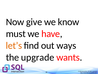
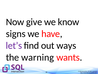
must: must -> signs
let’s colour: orange -> purple
upgrade: upgrade -> warning
